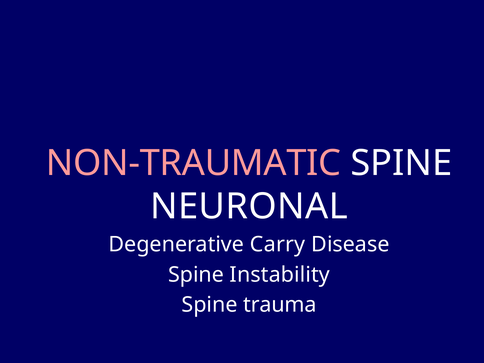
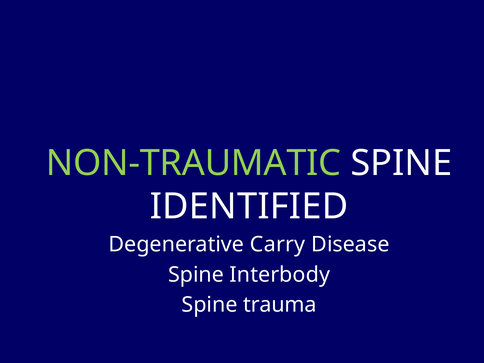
NON-TRAUMATIC colour: pink -> light green
NEURONAL: NEURONAL -> IDENTIFIED
Instability: Instability -> Interbody
